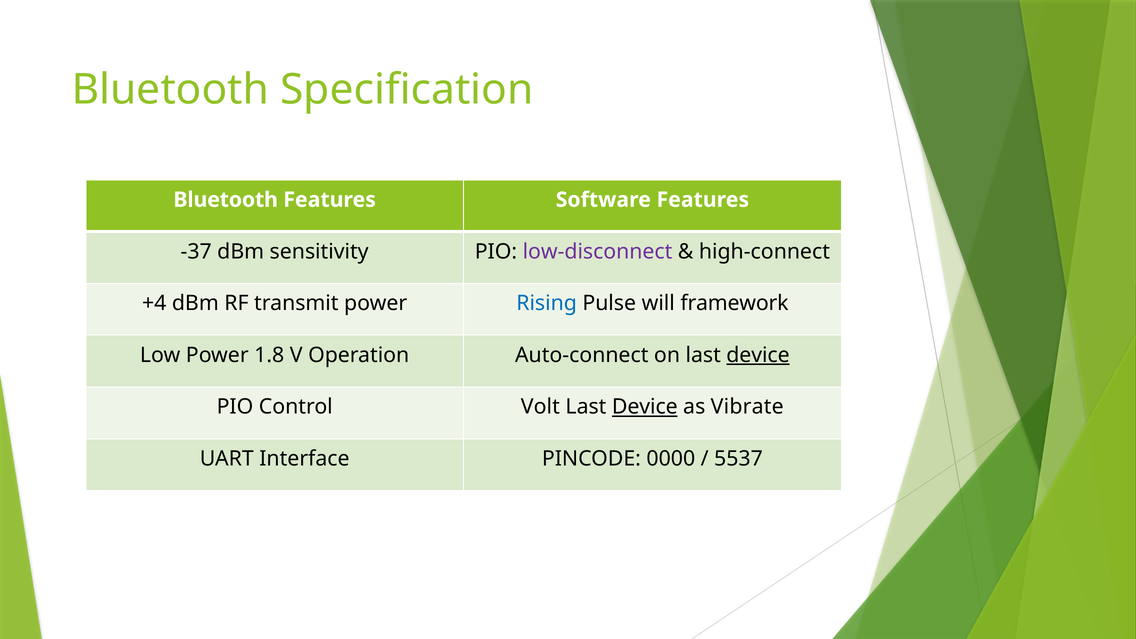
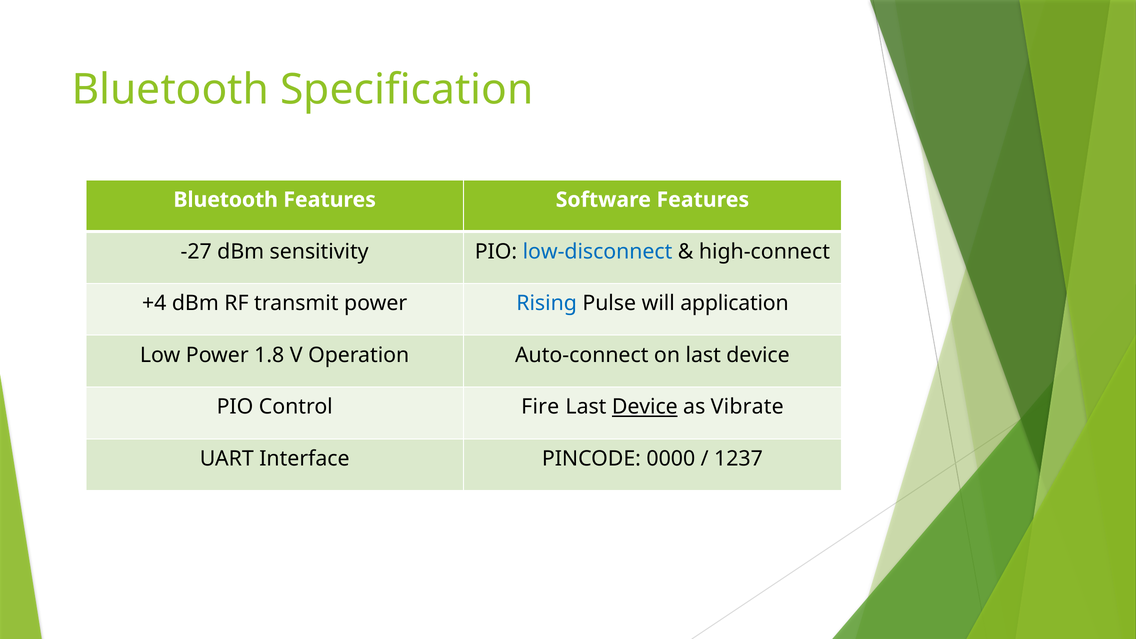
-37: -37 -> -27
low-disconnect colour: purple -> blue
framework: framework -> application
device at (758, 355) underline: present -> none
Volt: Volt -> Fire
5537: 5537 -> 1237
